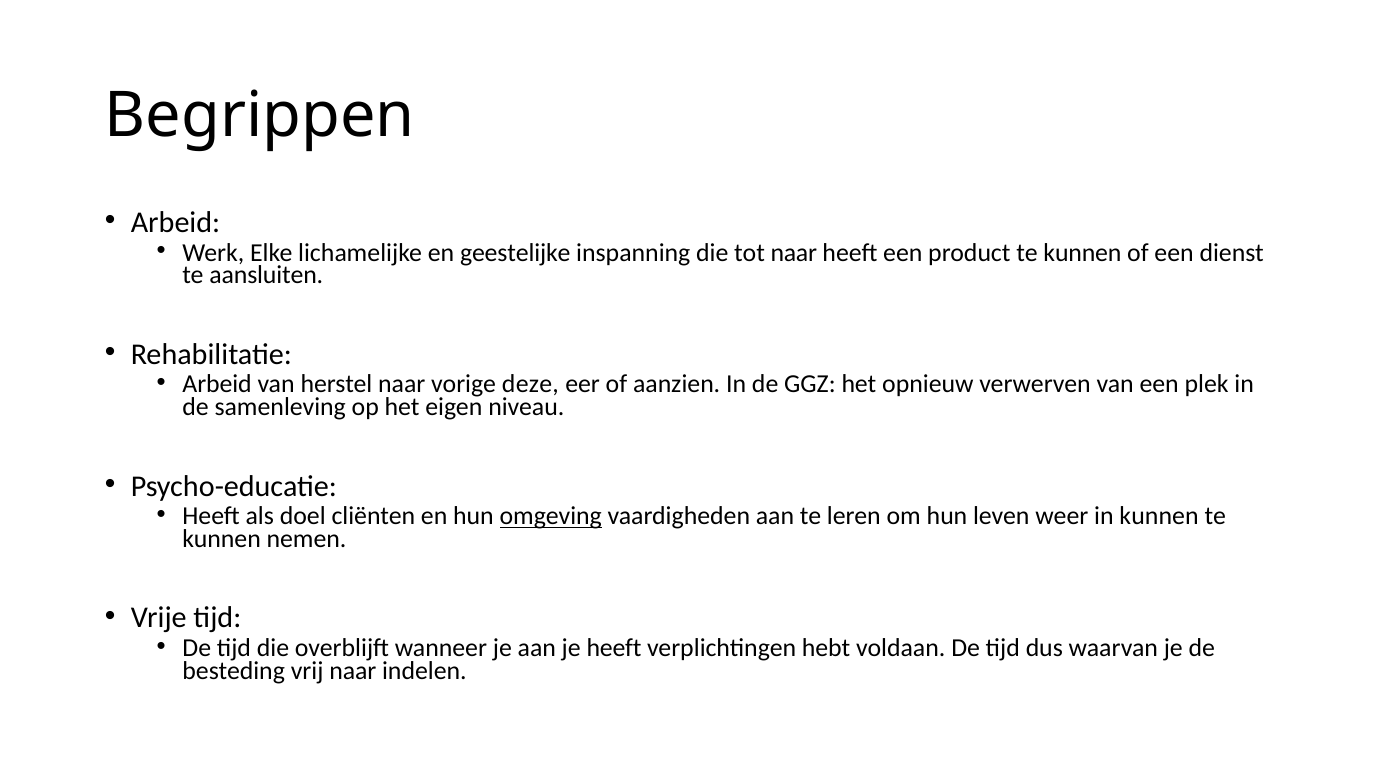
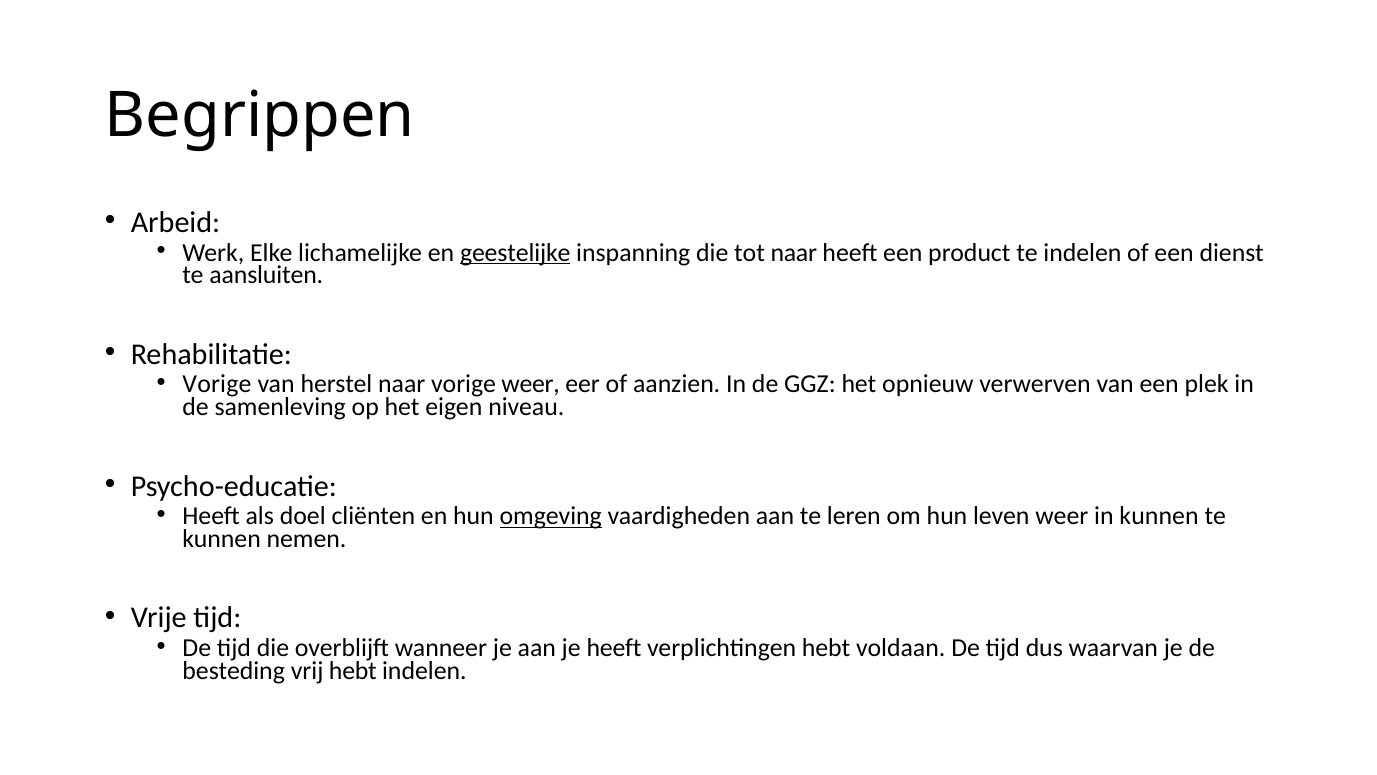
geestelijke underline: none -> present
product te kunnen: kunnen -> indelen
Arbeid at (217, 384): Arbeid -> Vorige
vorige deze: deze -> weer
vrij naar: naar -> hebt
